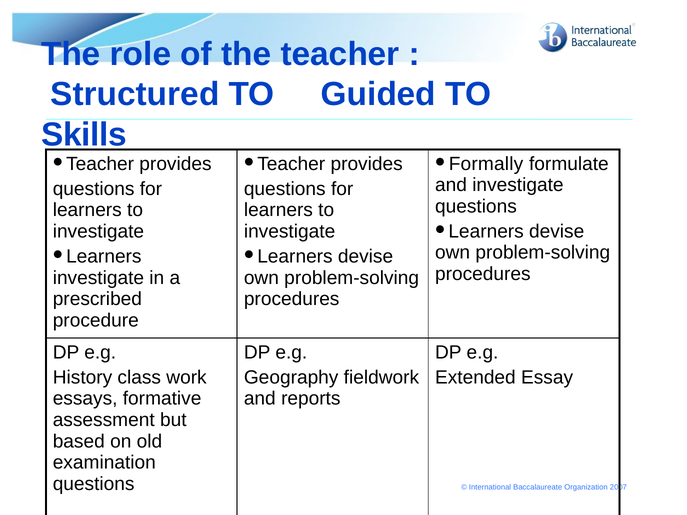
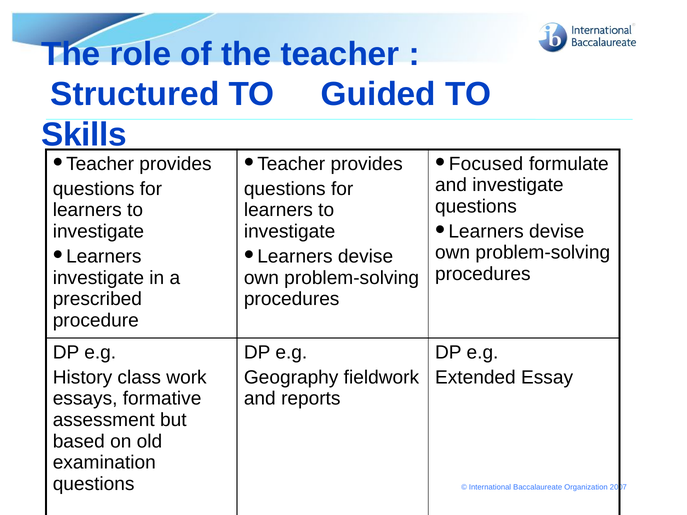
Formally: Formally -> Focused
